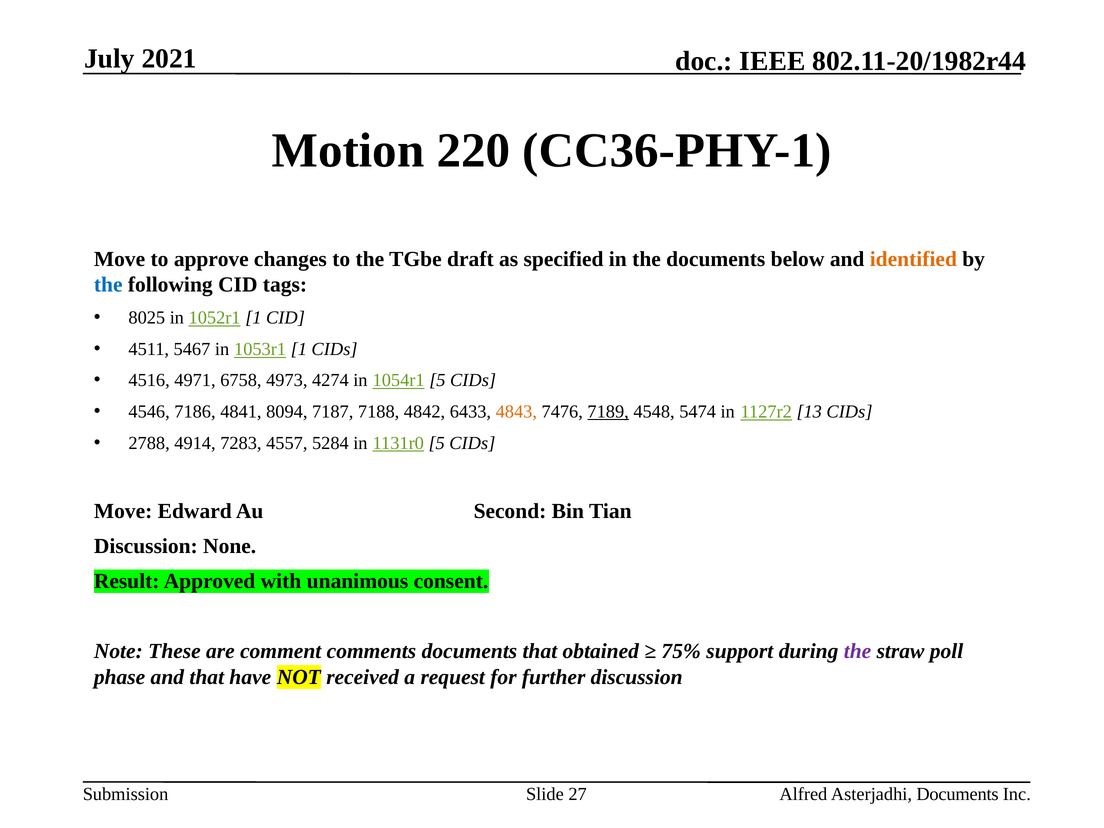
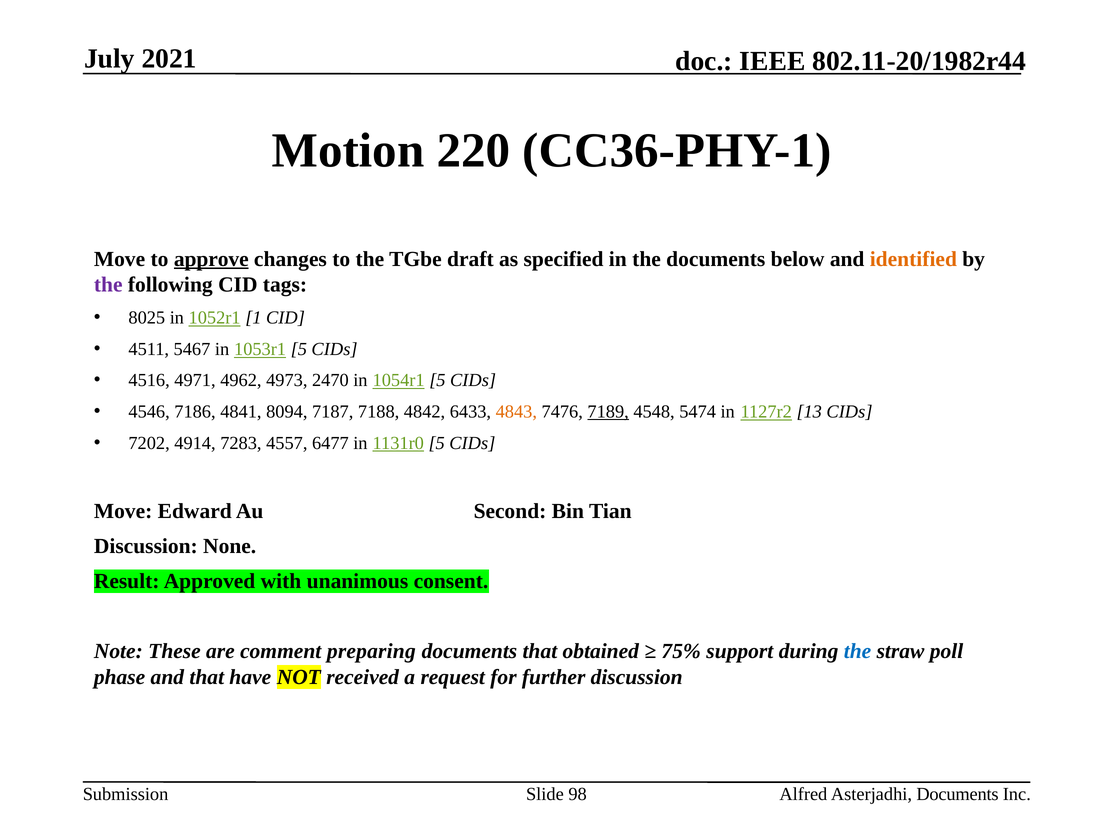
approve underline: none -> present
the at (108, 285) colour: blue -> purple
1053r1 1: 1 -> 5
6758: 6758 -> 4962
4274: 4274 -> 2470
2788: 2788 -> 7202
5284: 5284 -> 6477
comments: comments -> preparing
the at (858, 651) colour: purple -> blue
27: 27 -> 98
